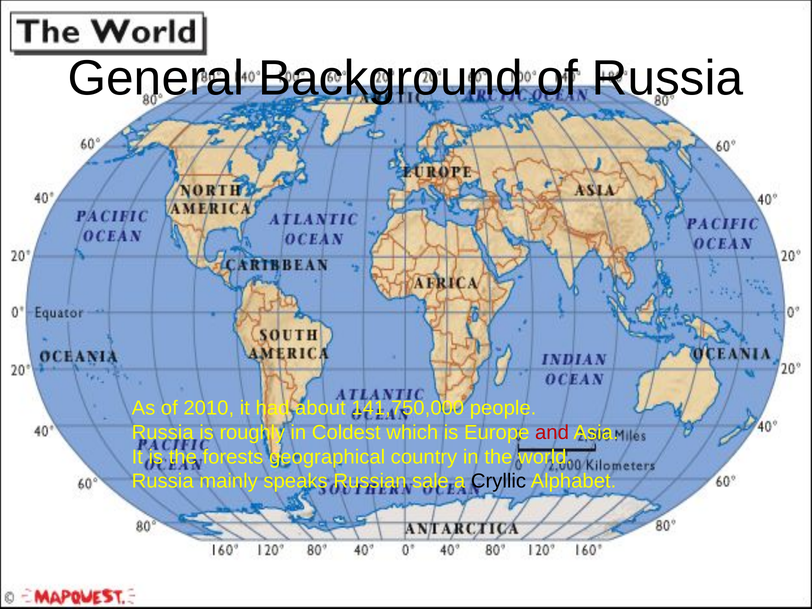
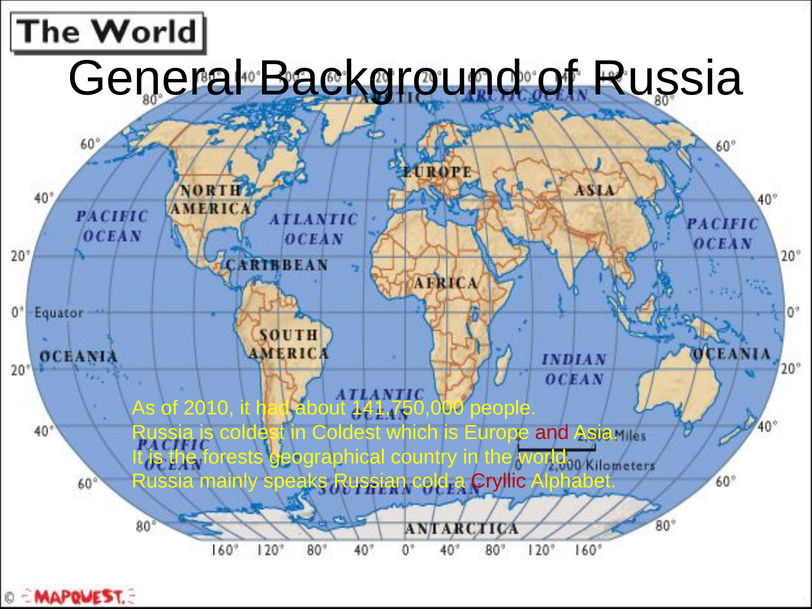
is roughly: roughly -> coldest
sale: sale -> cold
Cryllic colour: black -> red
